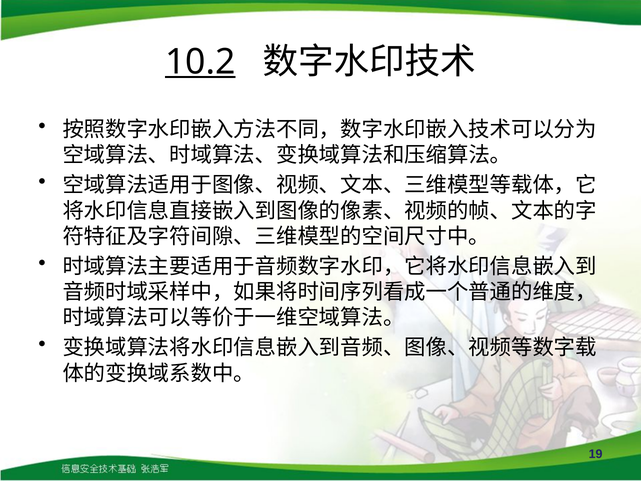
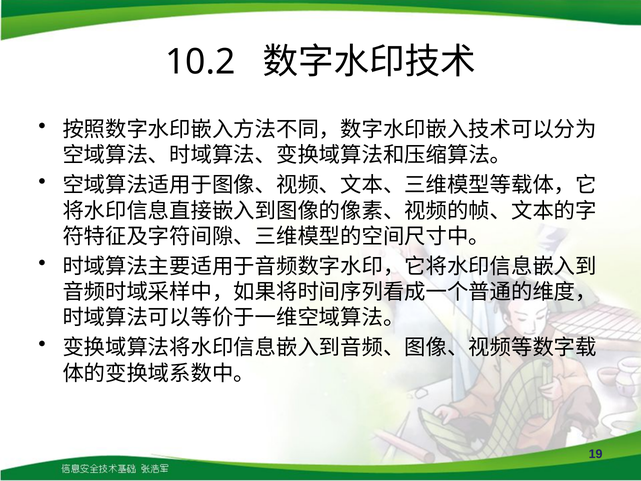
10.2 underline: present -> none
